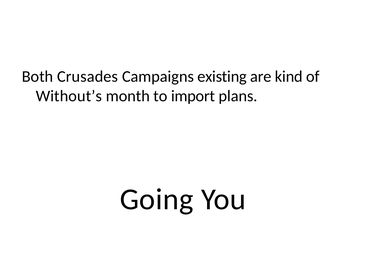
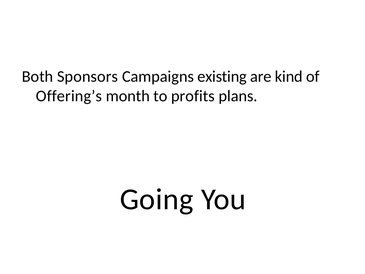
Crusades: Crusades -> Sponsors
Without’s: Without’s -> Offering’s
import: import -> profits
